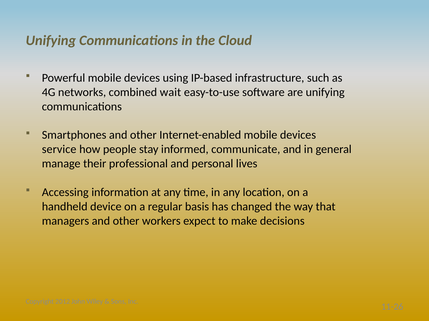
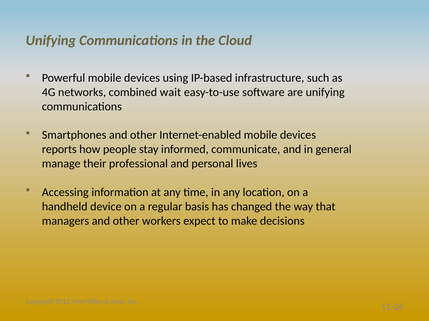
service: service -> reports
